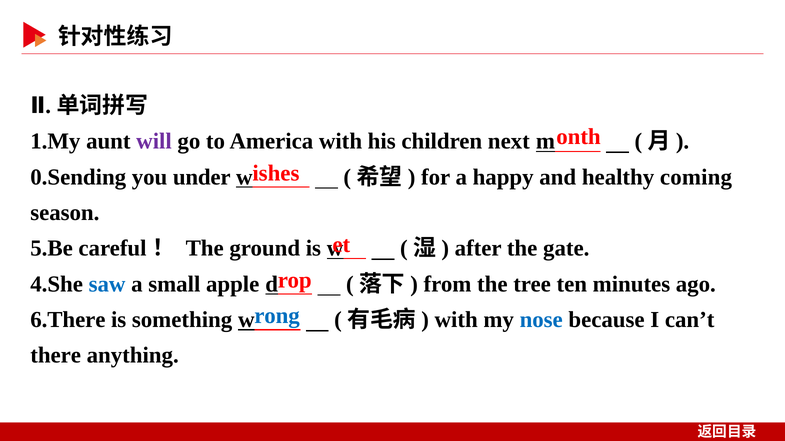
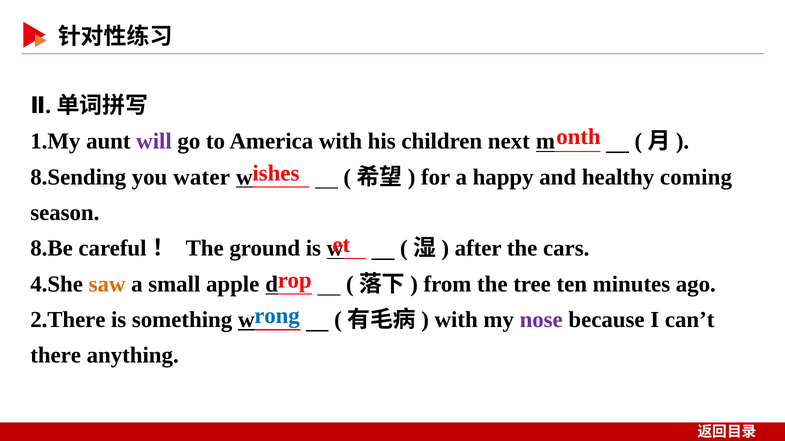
0.Sending: 0.Sending -> 8.Sending
under: under -> water
5.Be: 5.Be -> 8.Be
gate: gate -> cars
saw colour: blue -> orange
6.There: 6.There -> 2.There
nose colour: blue -> purple
